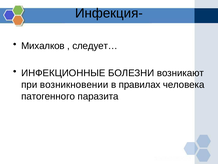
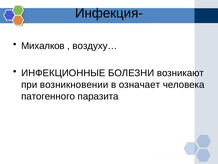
следует…: следует… -> воздуху…
правилах: правилах -> означает
